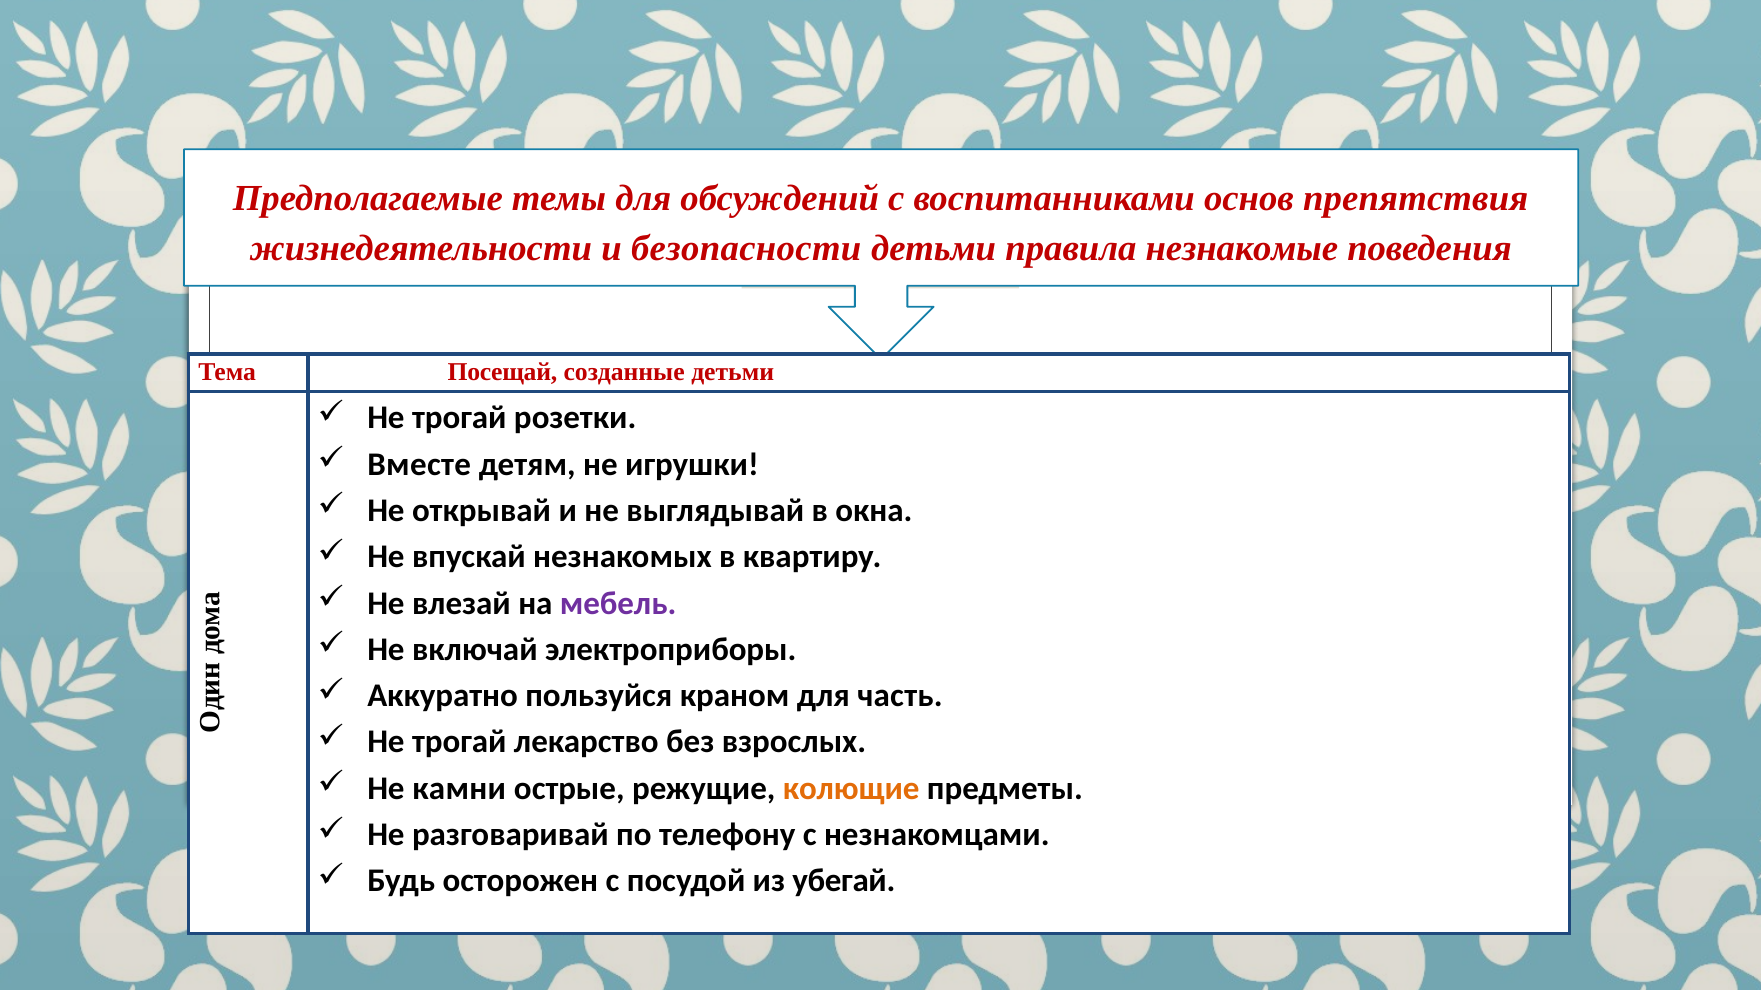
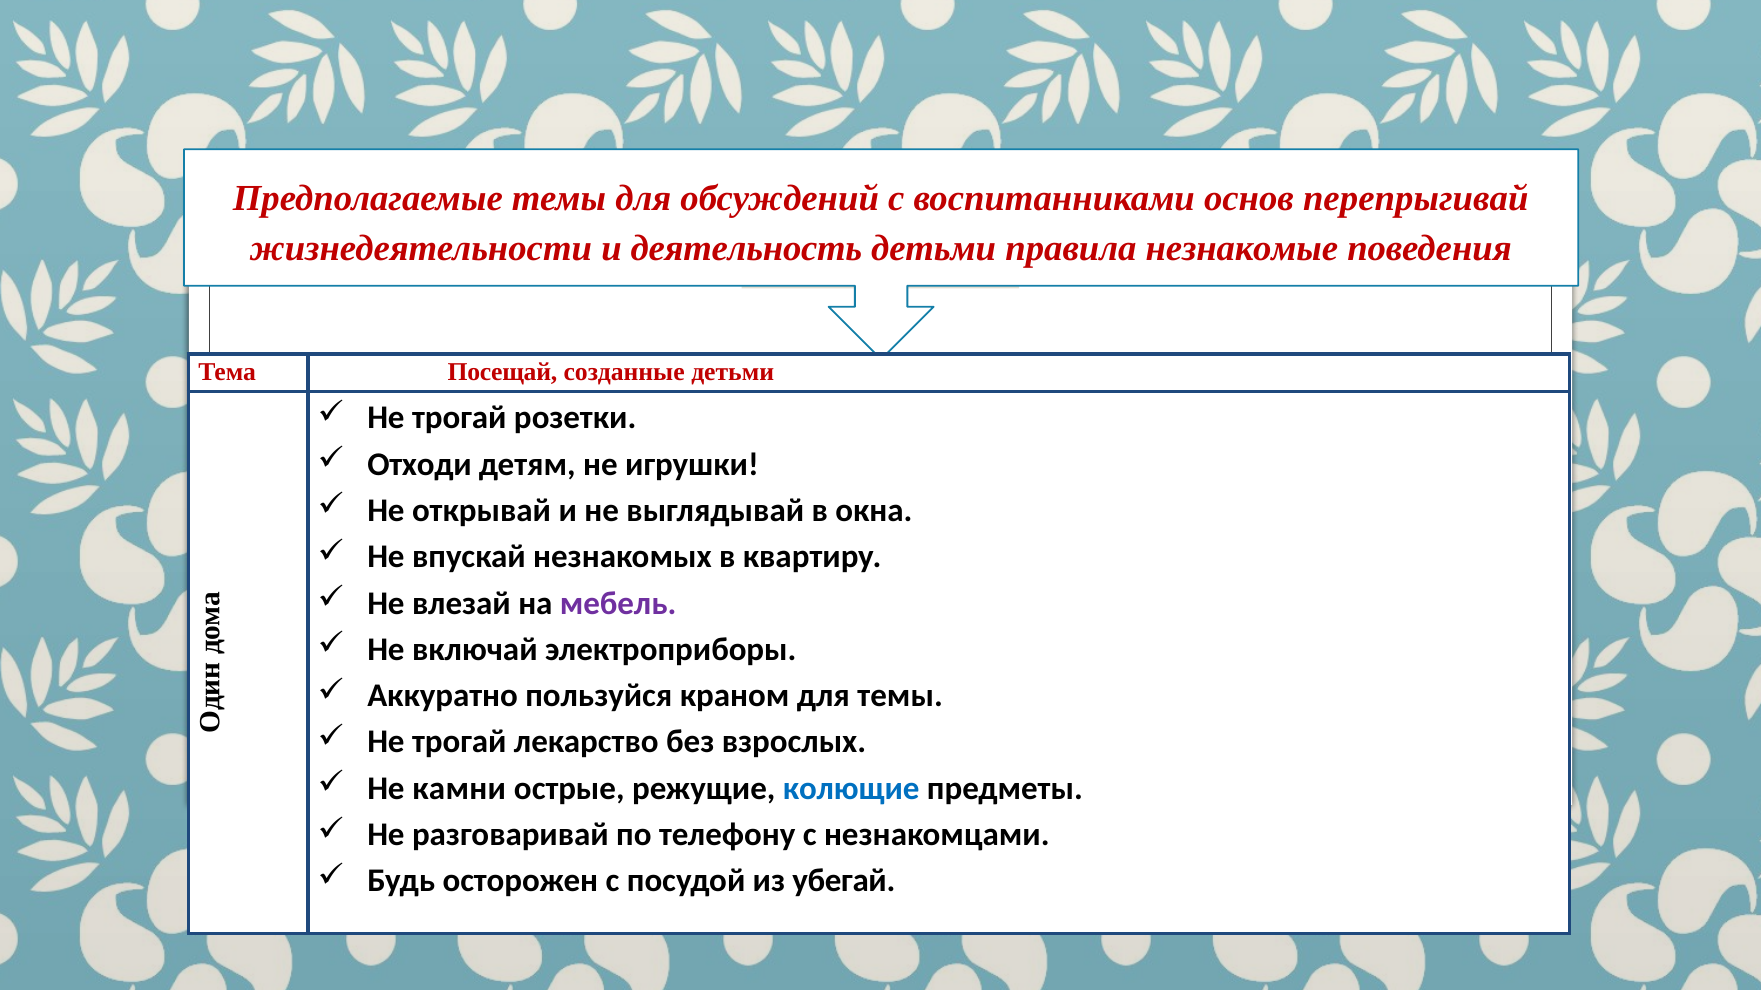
препятствия: препятствия -> перепрыгивай
безопасности: безопасности -> деятельность
Вместе: Вместе -> Отходи
для часть: часть -> темы
колющие colour: orange -> blue
